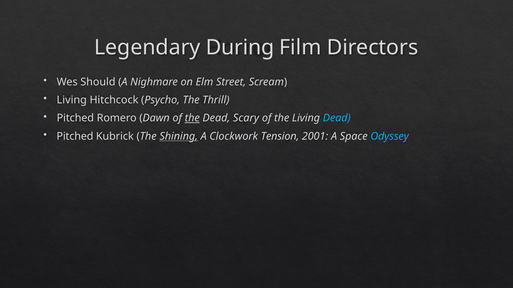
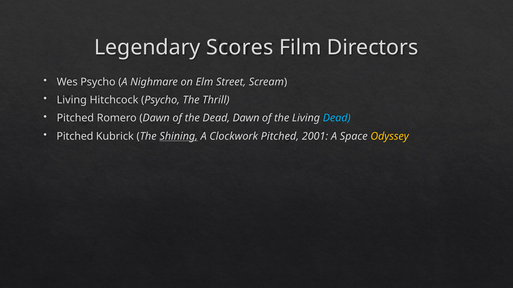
During: During -> Scores
Wes Should: Should -> Psycho
the at (192, 118) underline: present -> none
Dead Scary: Scary -> Dawn
Clockwork Tension: Tension -> Pitched
Odyssey colour: light blue -> yellow
